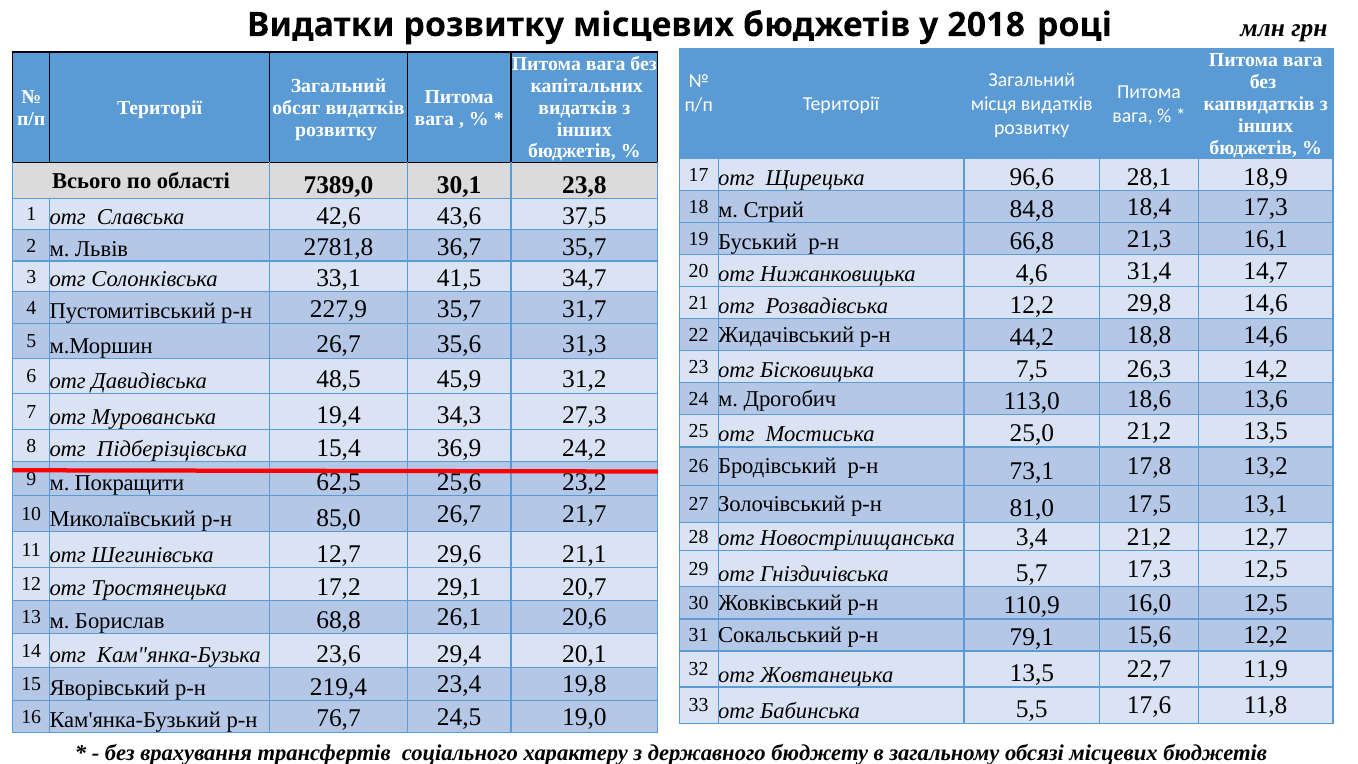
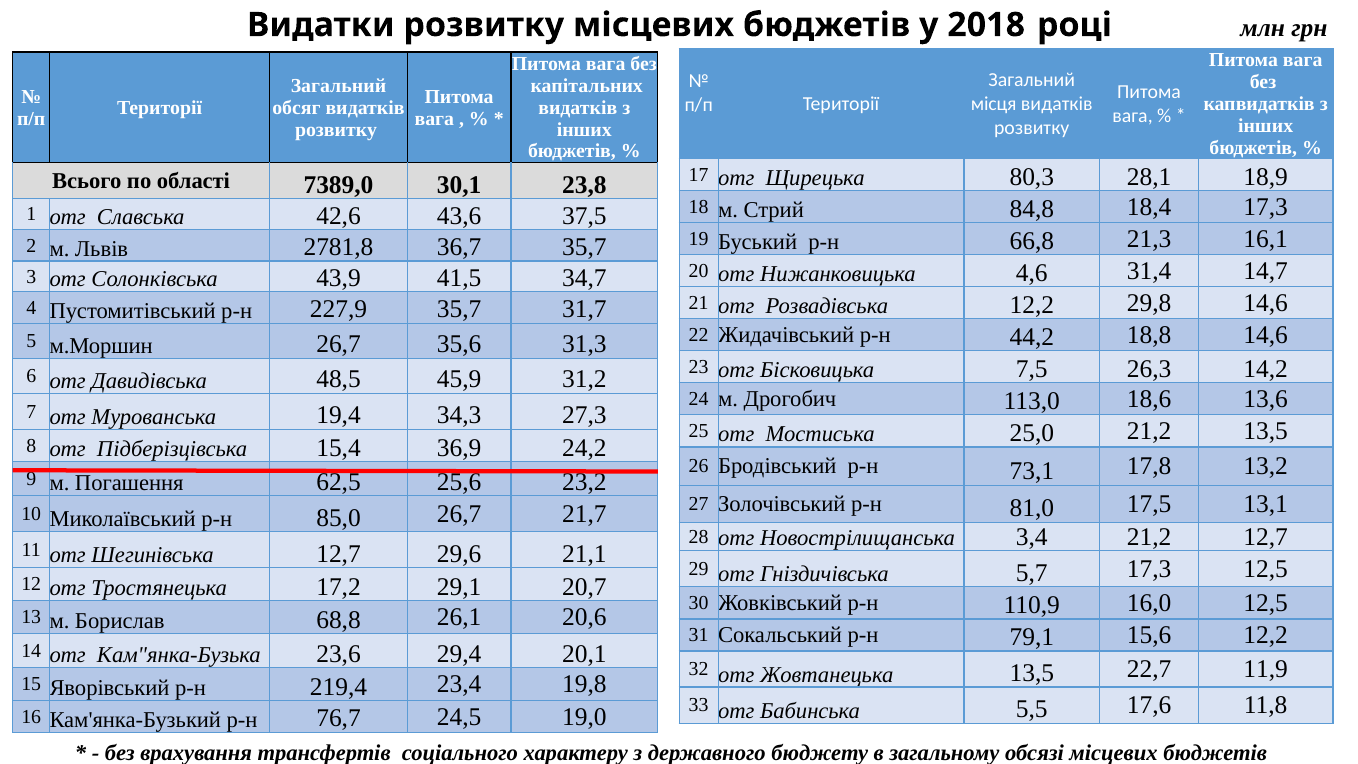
96,6: 96,6 -> 80,3
33,1: 33,1 -> 43,9
Покращити: Покращити -> Погашення
